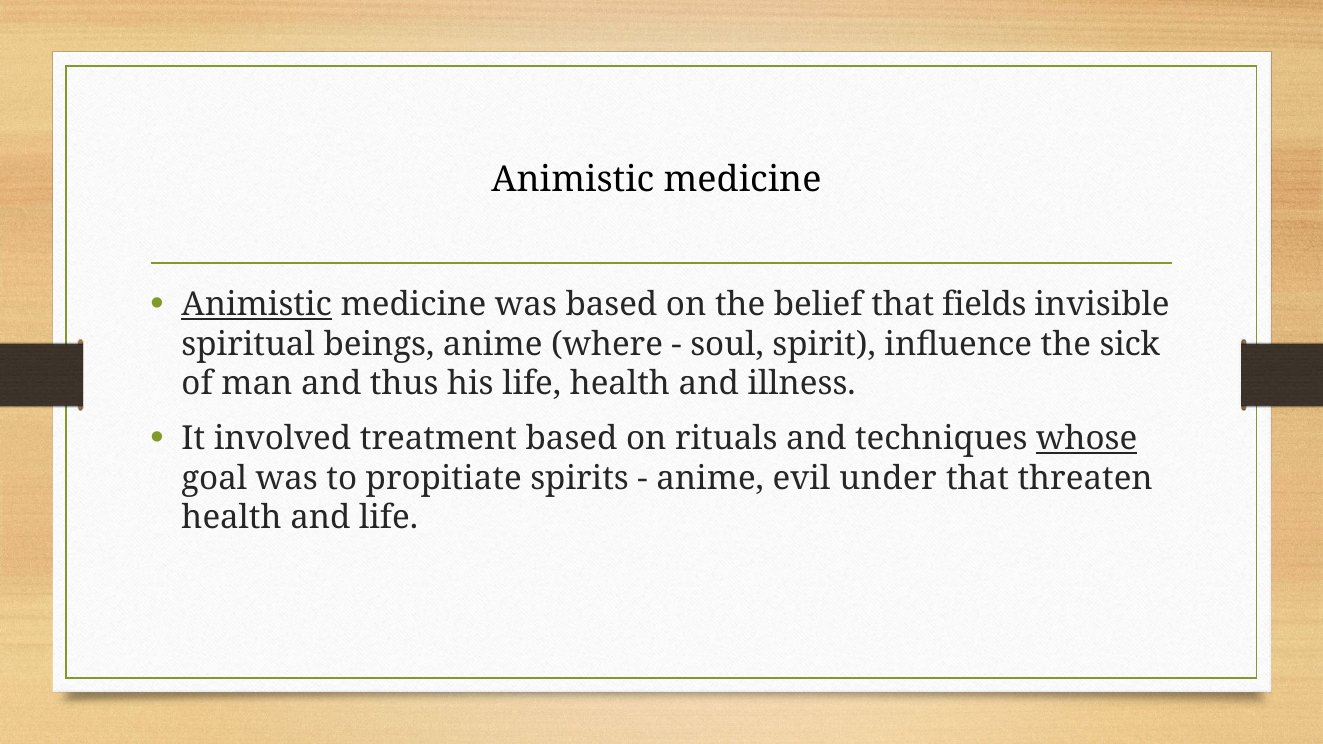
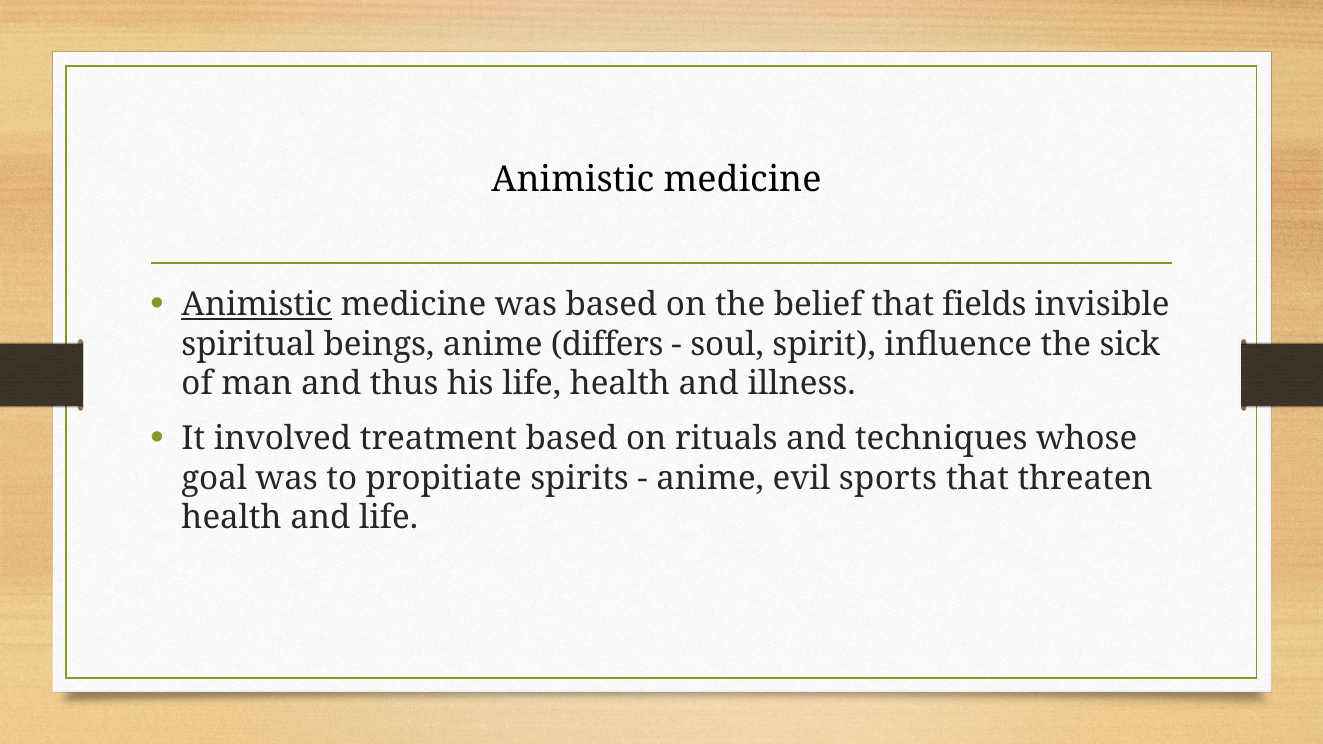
where: where -> differs
whose underline: present -> none
under: under -> sports
